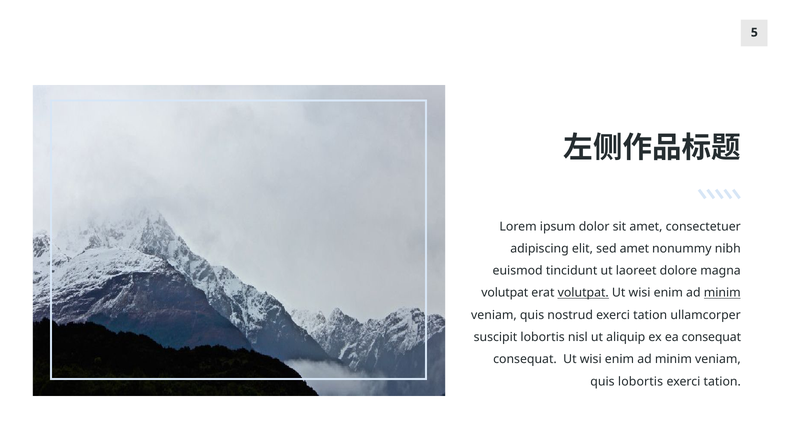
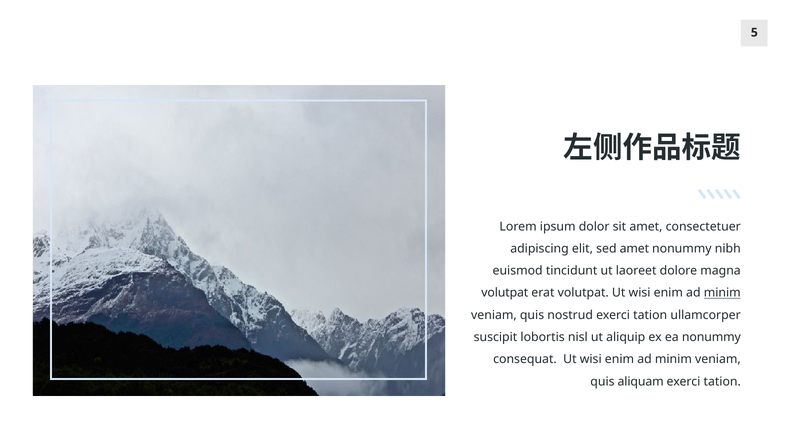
volutpat at (583, 293) underline: present -> none
ea consequat: consequat -> nonummy
quis lobortis: lobortis -> aliquam
